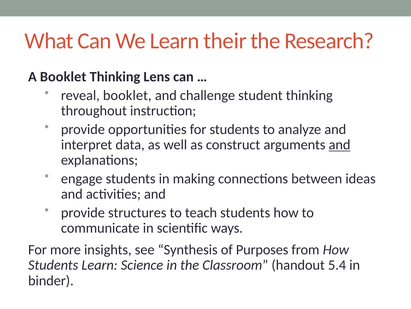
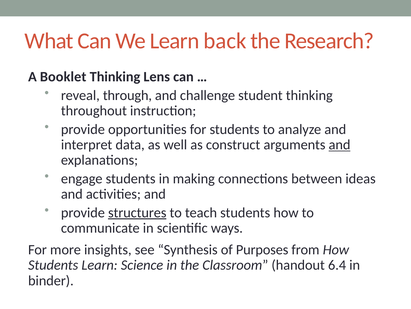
their: their -> back
reveal booklet: booklet -> through
structures underline: none -> present
5.4: 5.4 -> 6.4
